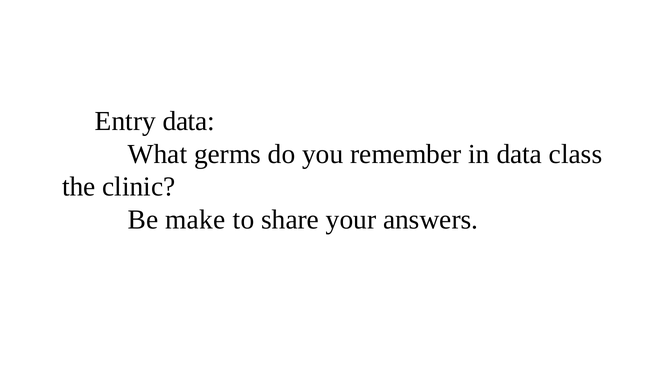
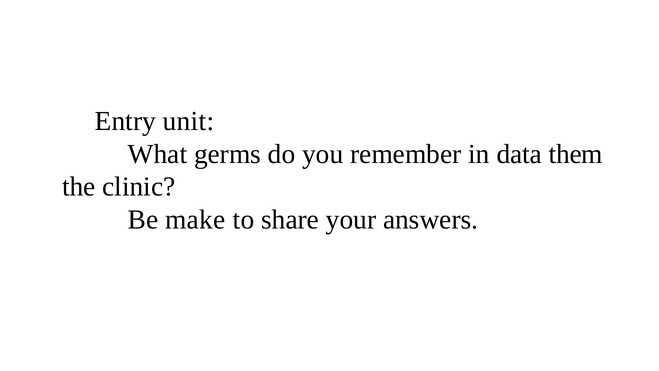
Entry data: data -> unit
class: class -> them
